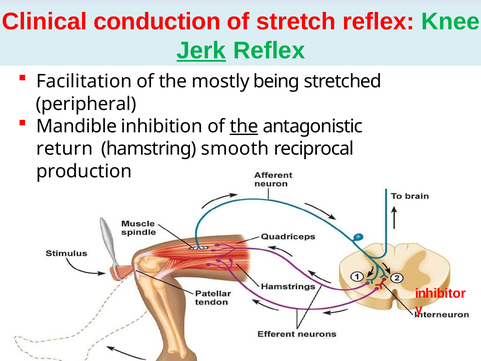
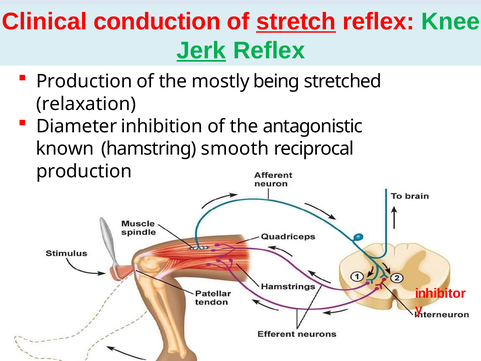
stretch underline: none -> present
Facilitation at (84, 81): Facilitation -> Production
peripheral: peripheral -> relaxation
Mandible: Mandible -> Diameter
the at (244, 126) underline: present -> none
return: return -> known
